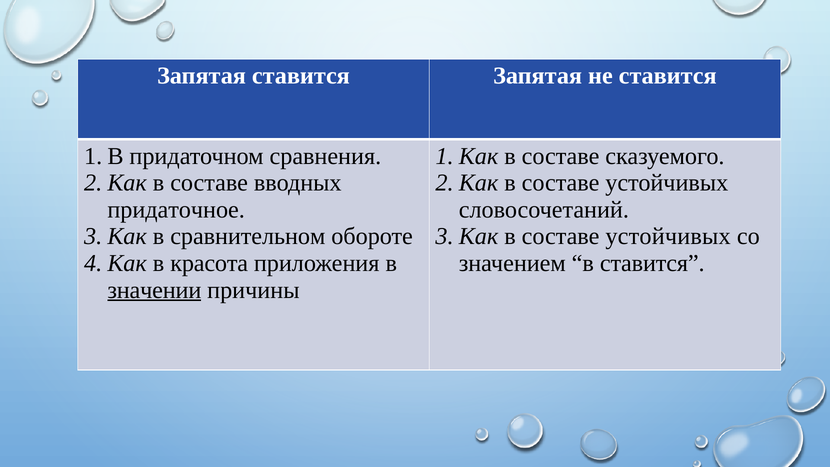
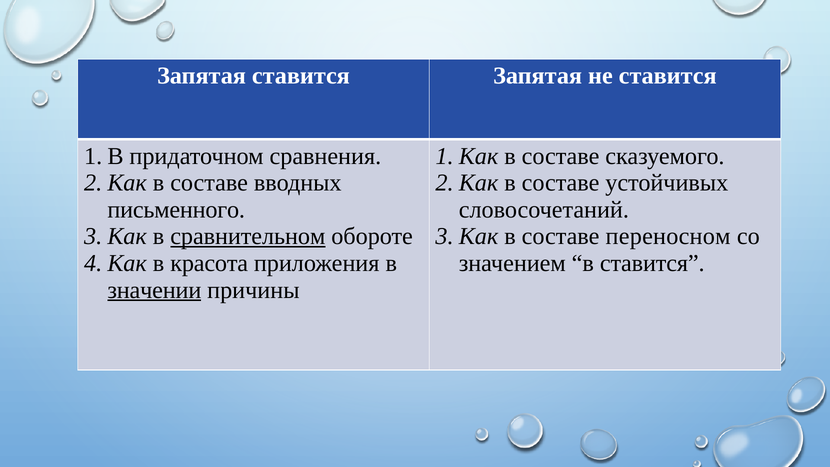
придаточное: придаточное -> письменного
сравнительном underline: none -> present
устойчивых at (668, 236): устойчивых -> переносном
